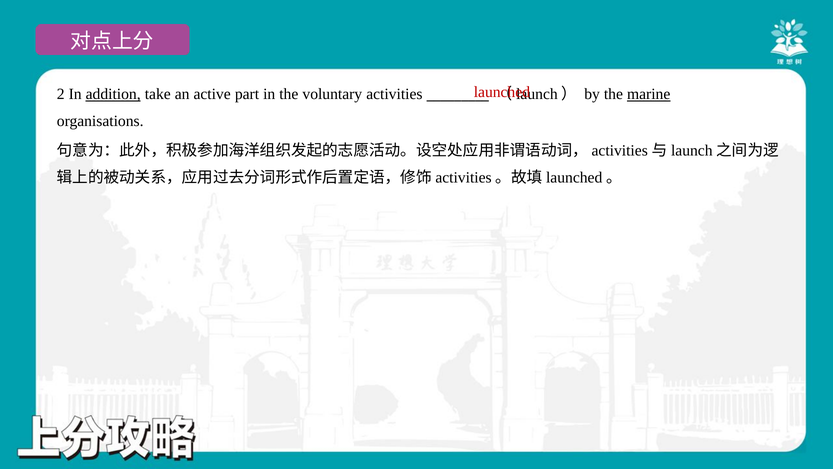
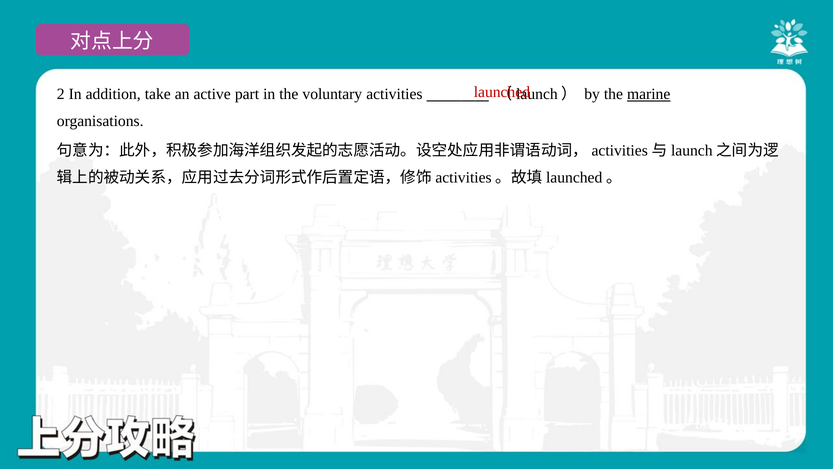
addition underline: present -> none
